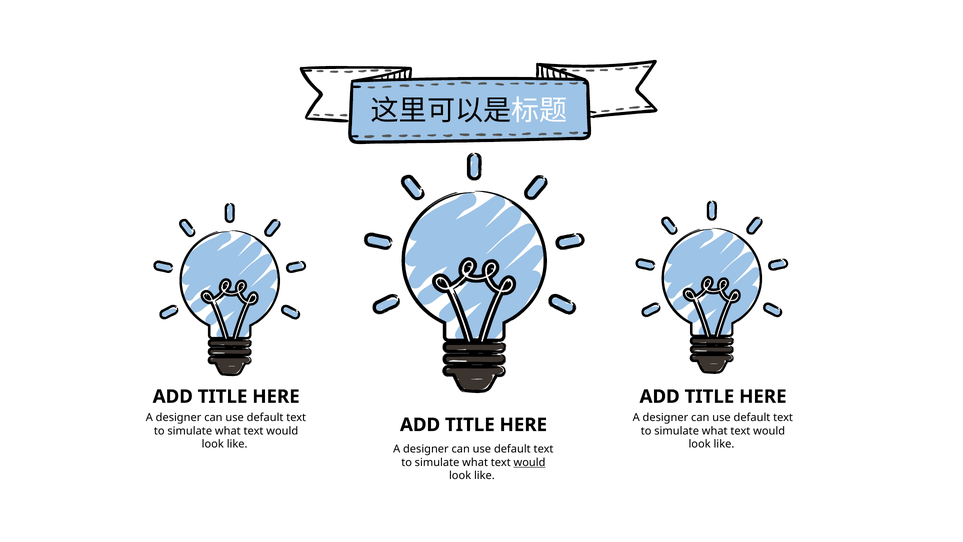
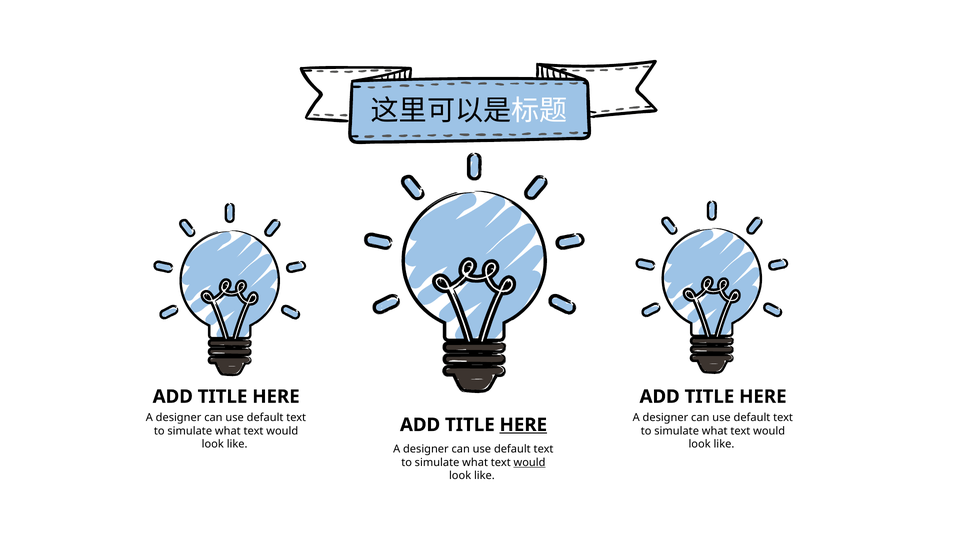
HERE at (523, 425) underline: none -> present
